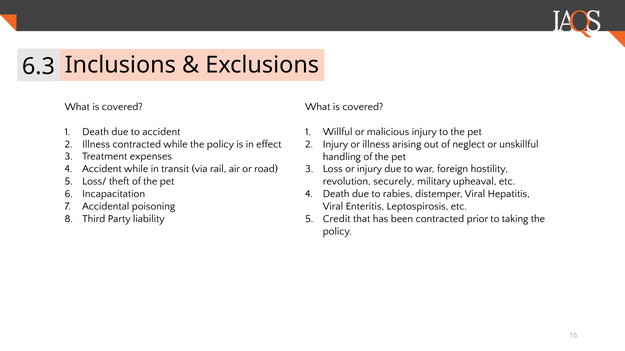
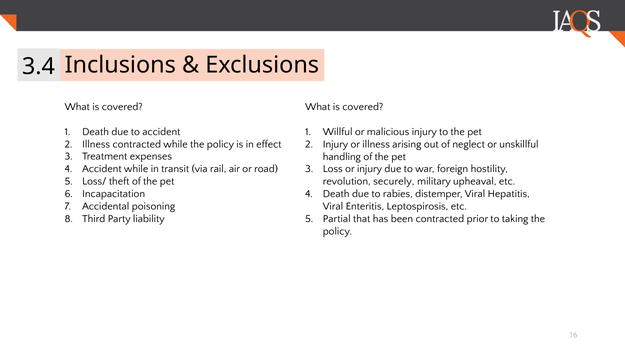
6.3: 6.3 -> 3.4
Credit: Credit -> Partial
